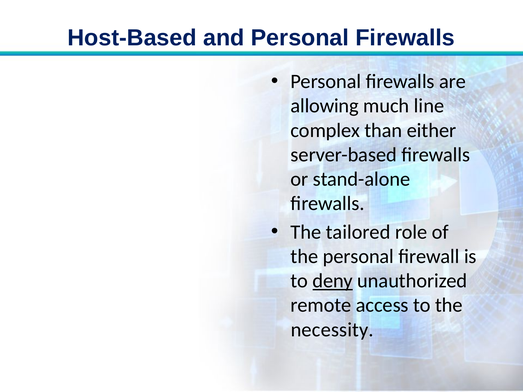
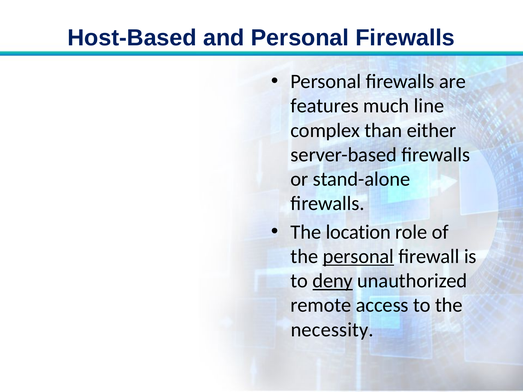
allowing: allowing -> features
tailored: tailored -> location
personal at (358, 257) underline: none -> present
